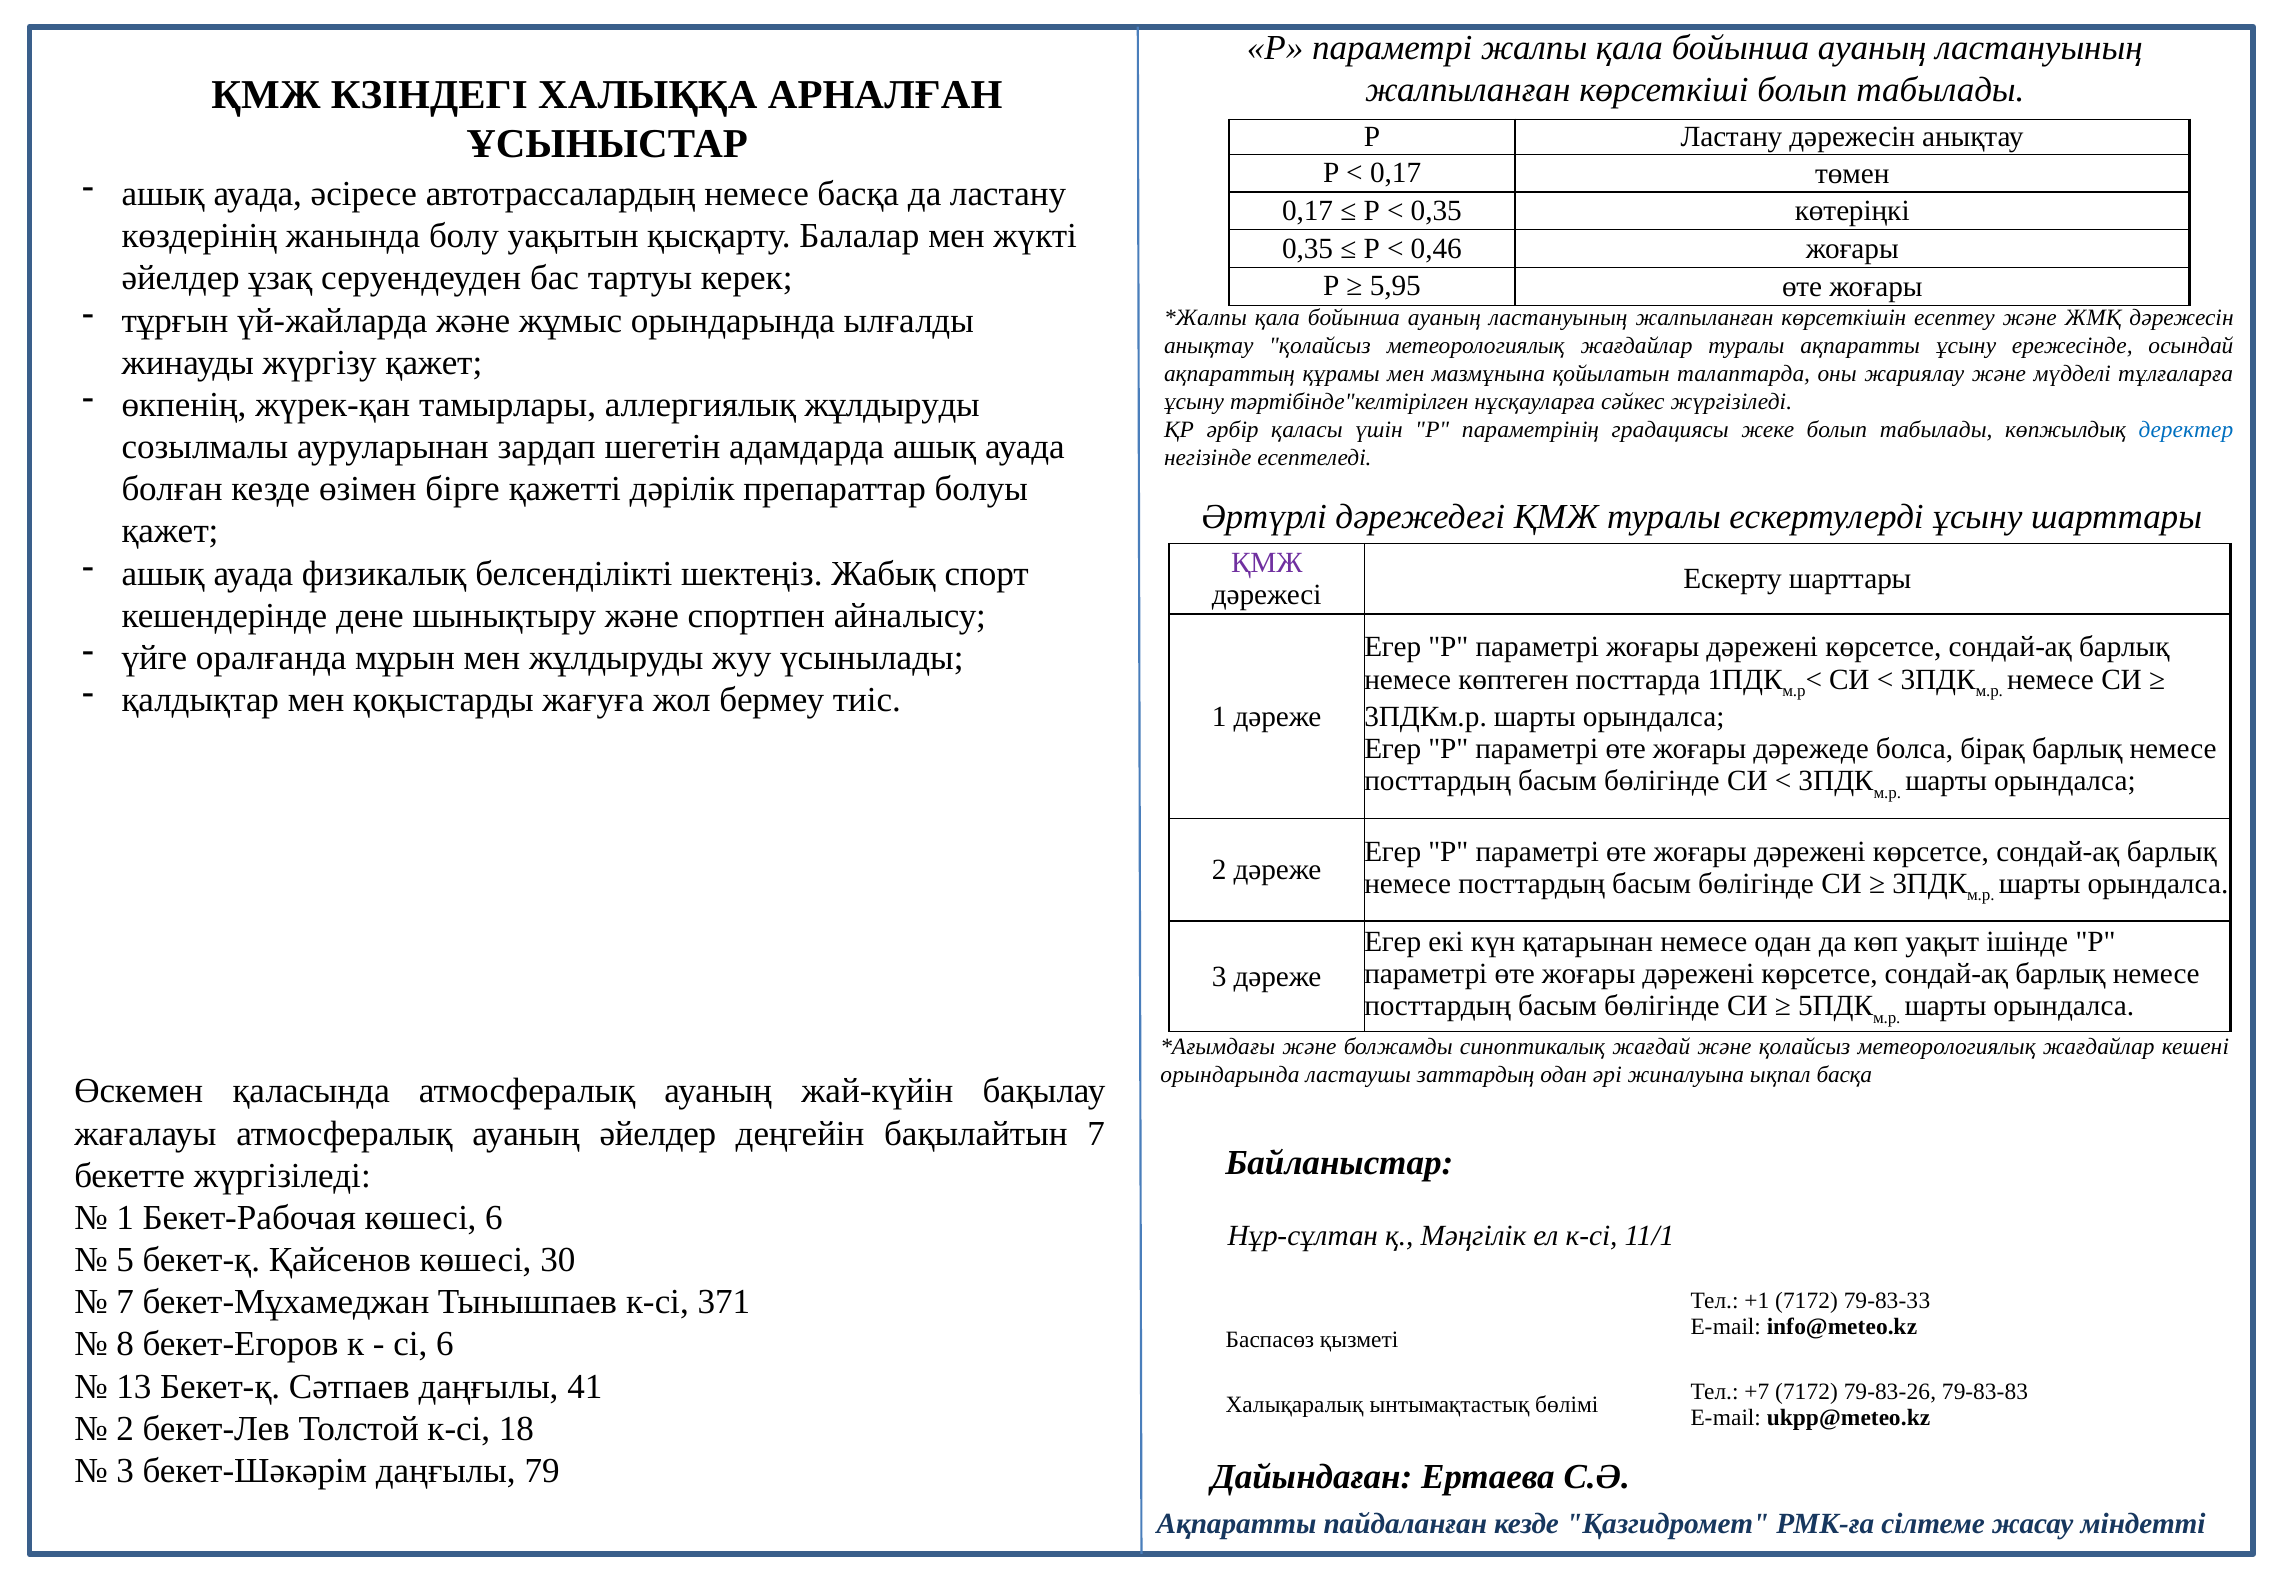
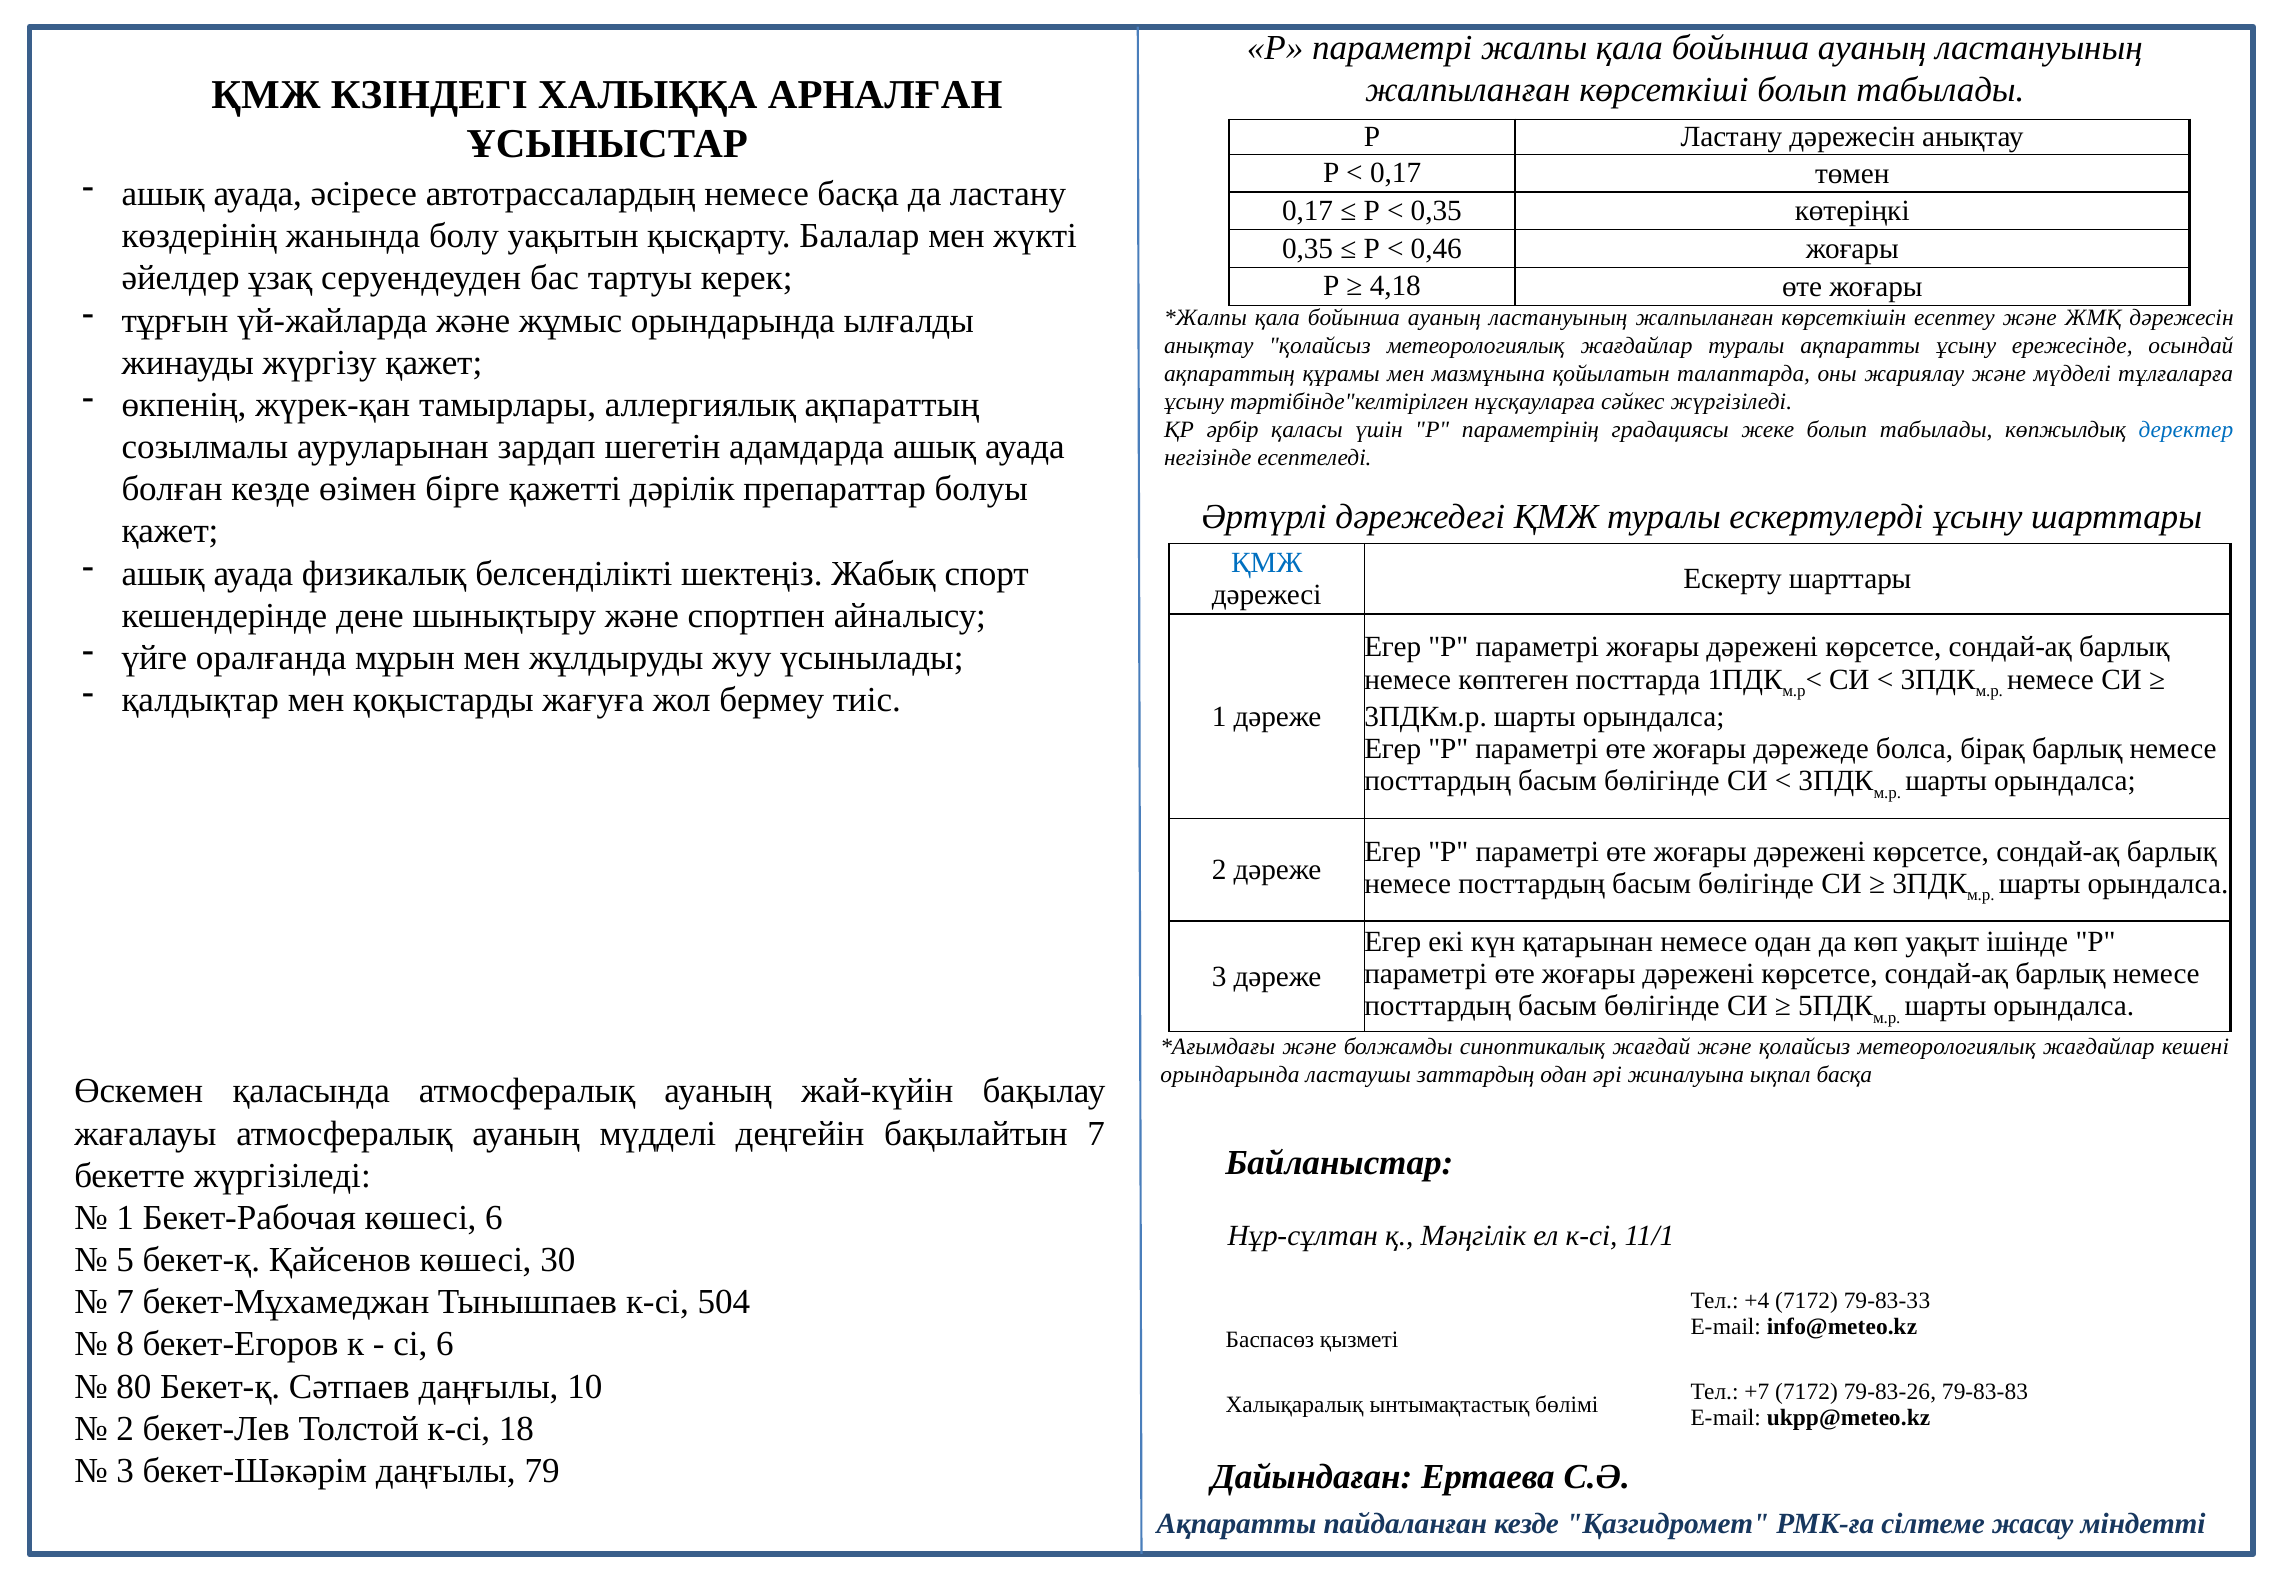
5,95: 5,95 -> 4,18
аллергиялық жұлдыруды: жұлдыруды -> ақпараттың
ҚМЖ at (1267, 563) colour: purple -> blue
ауаның әйелдер: әйелдер -> мүдделі
371: 371 -> 504
+1: +1 -> +4
13: 13 -> 80
41: 41 -> 10
